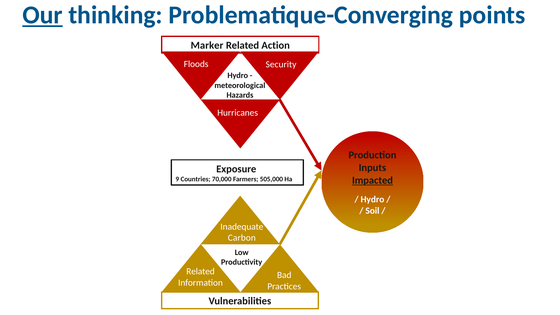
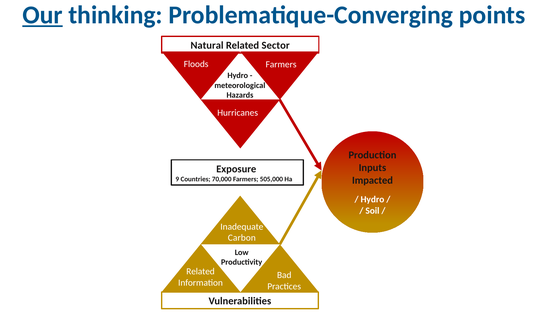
Marker: Marker -> Natural
Action: Action -> Sector
Security at (281, 64): Security -> Farmers
Impacted underline: present -> none
